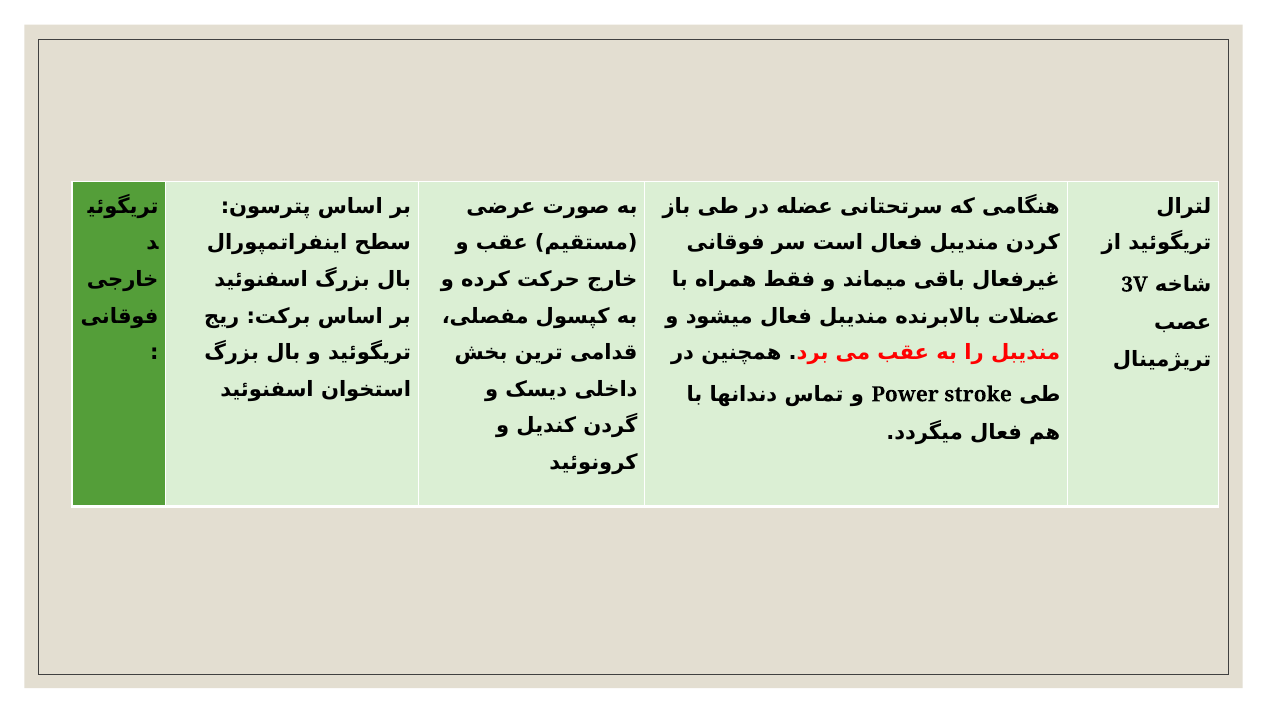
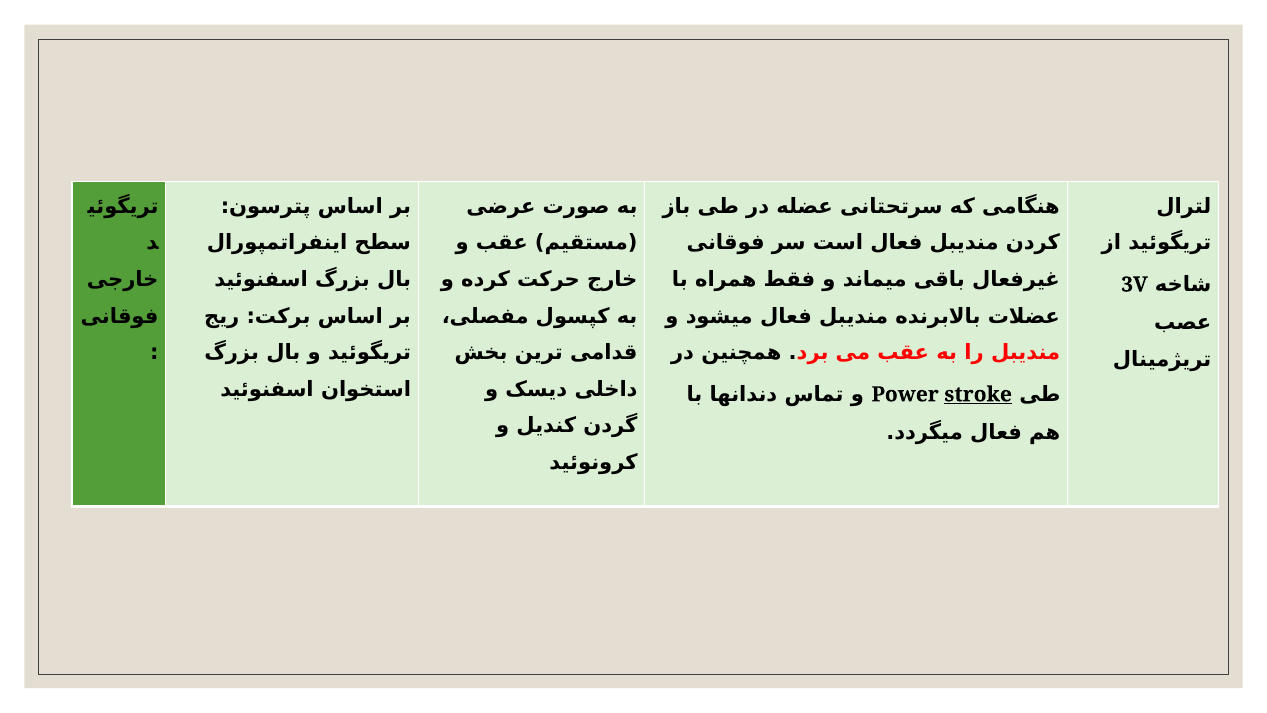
stroke underline: none -> present
